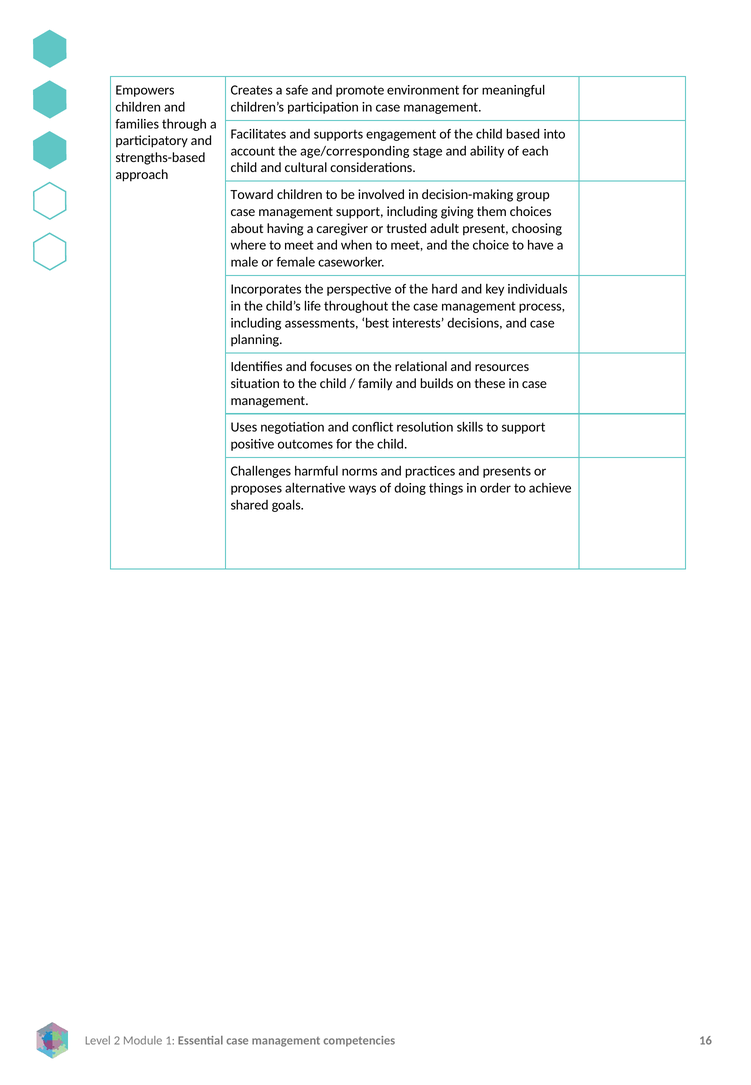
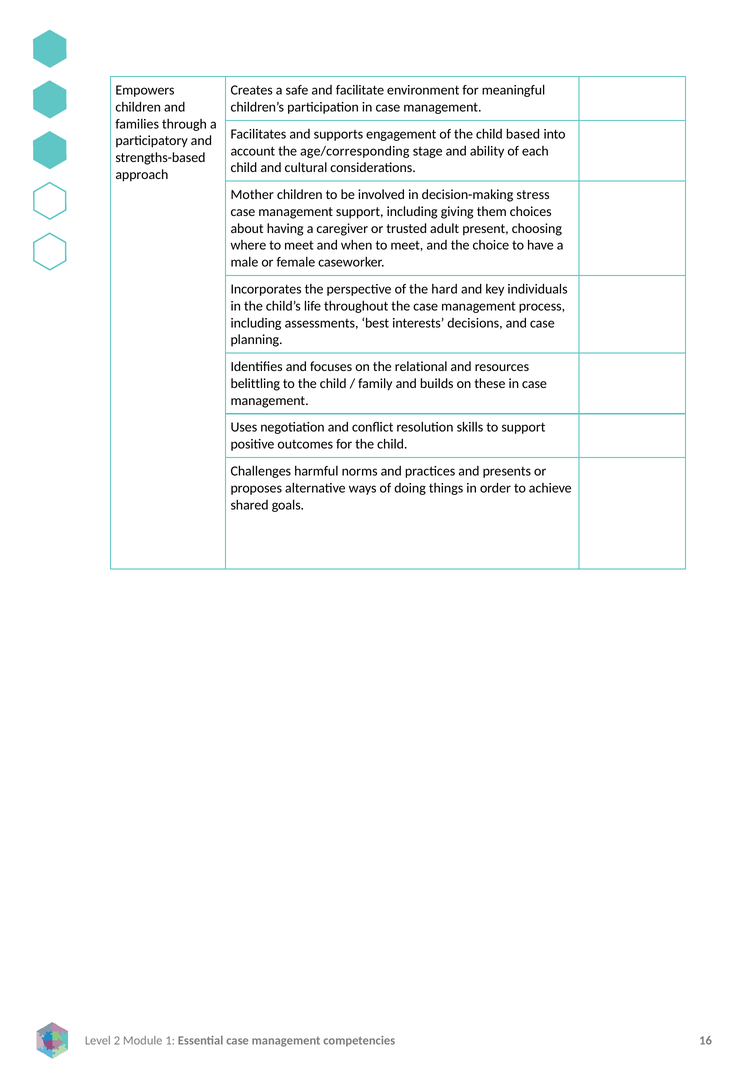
promote: promote -> facilitate
Toward: Toward -> Mother
group: group -> stress
situation: situation -> belittling
